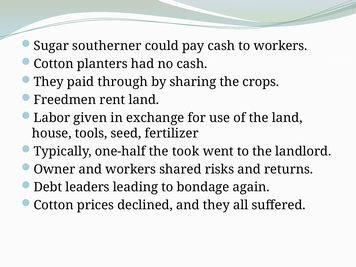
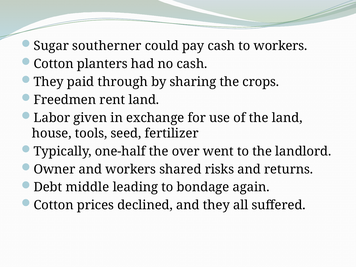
took: took -> over
leaders: leaders -> middle
